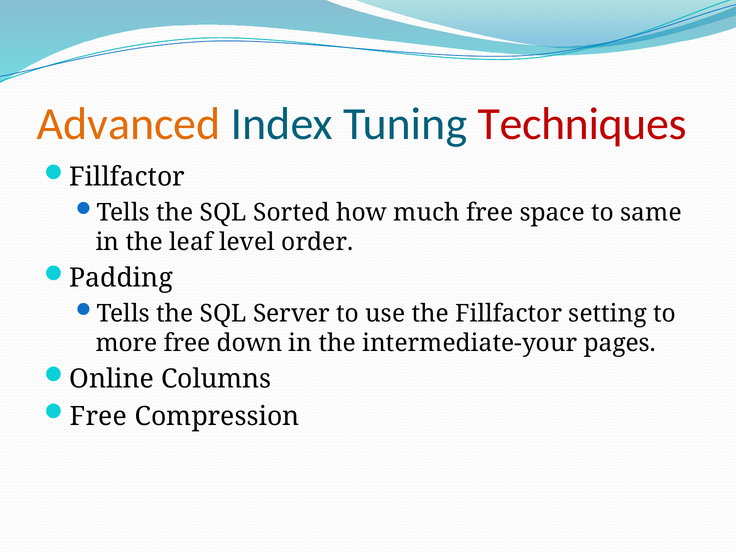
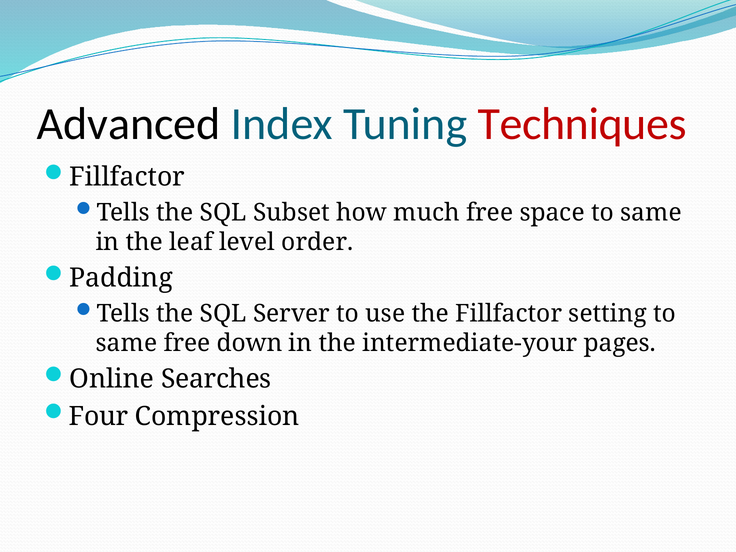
Advanced colour: orange -> black
Sorted: Sorted -> Subset
more at (127, 343): more -> same
Columns: Columns -> Searches
Free at (98, 416): Free -> Four
